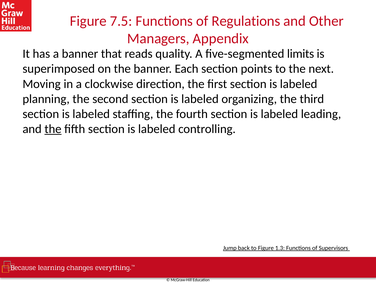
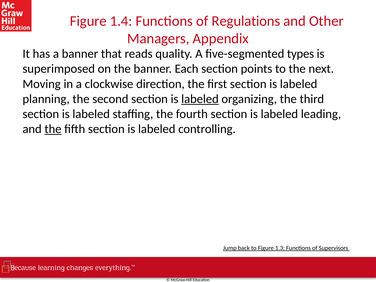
7.5: 7.5 -> 1.4
limits: limits -> types
labeled at (200, 99) underline: none -> present
